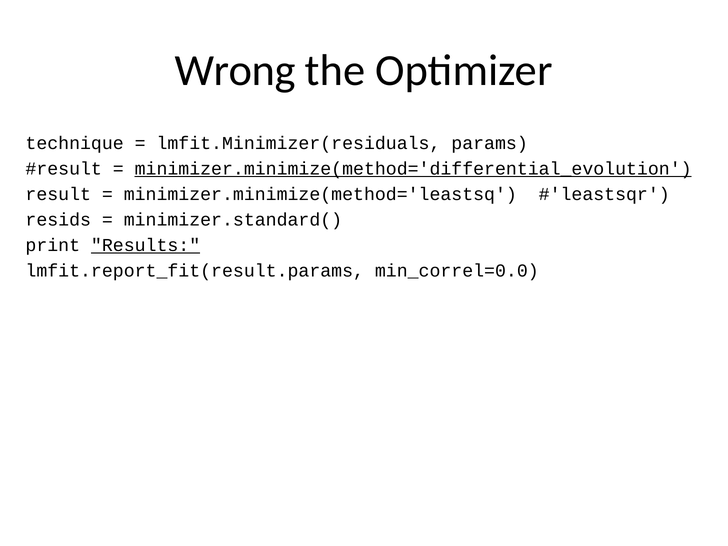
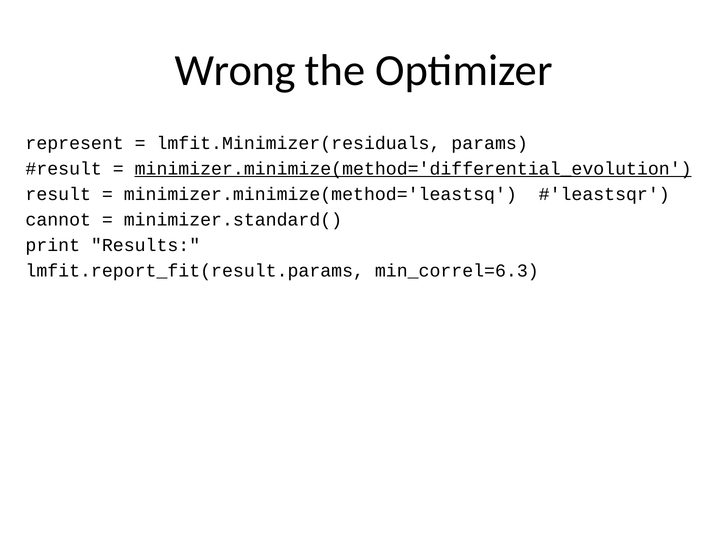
technique: technique -> represent
resids: resids -> cannot
Results underline: present -> none
min_correl=0.0: min_correl=0.0 -> min_correl=6.3
